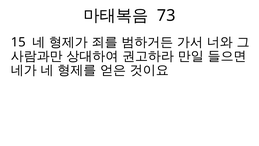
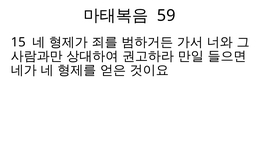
73: 73 -> 59
